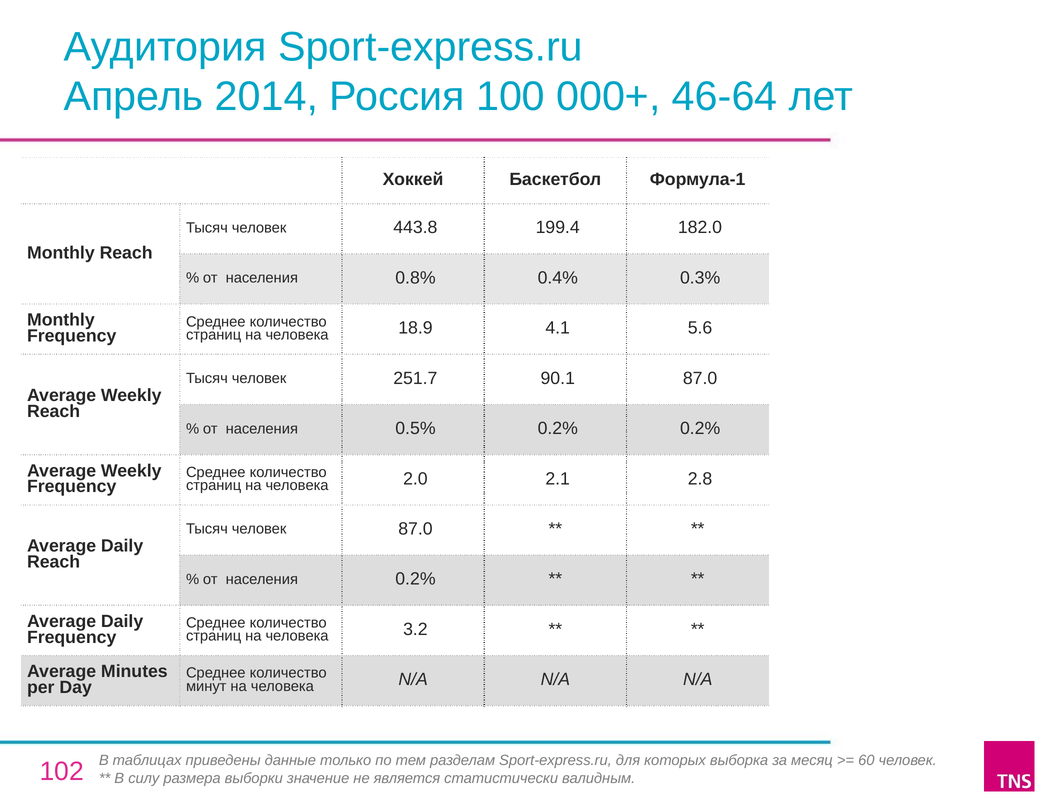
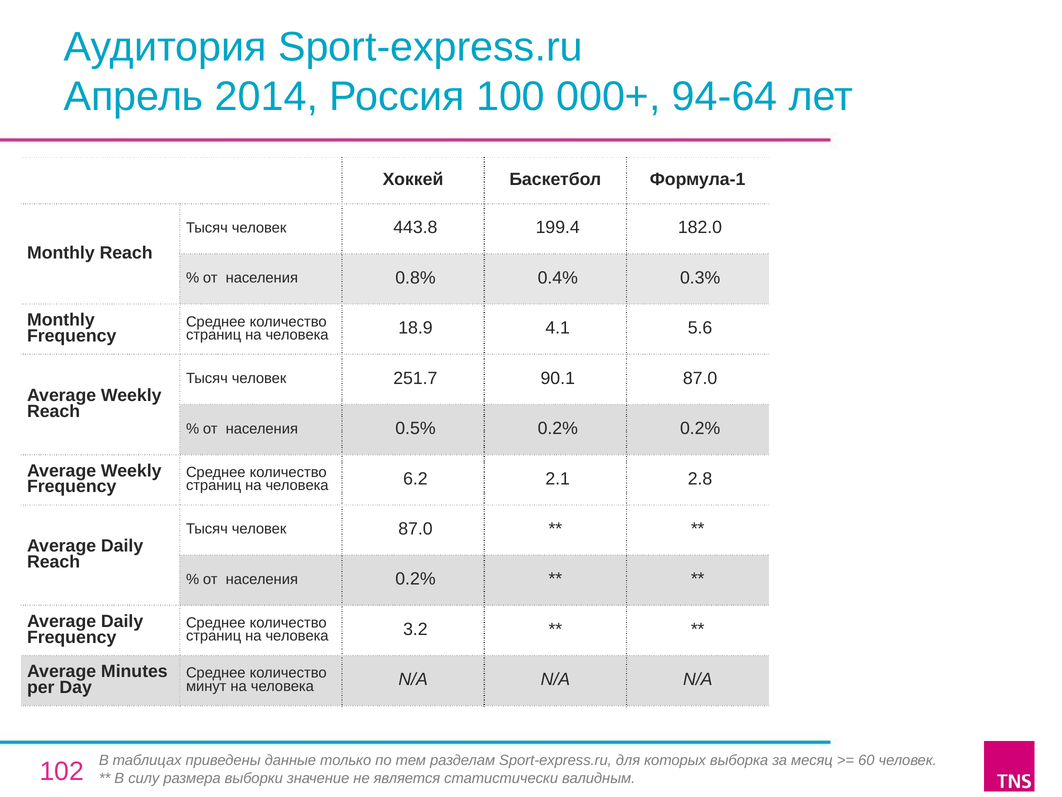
46-64: 46-64 -> 94-64
2.0: 2.0 -> 6.2
